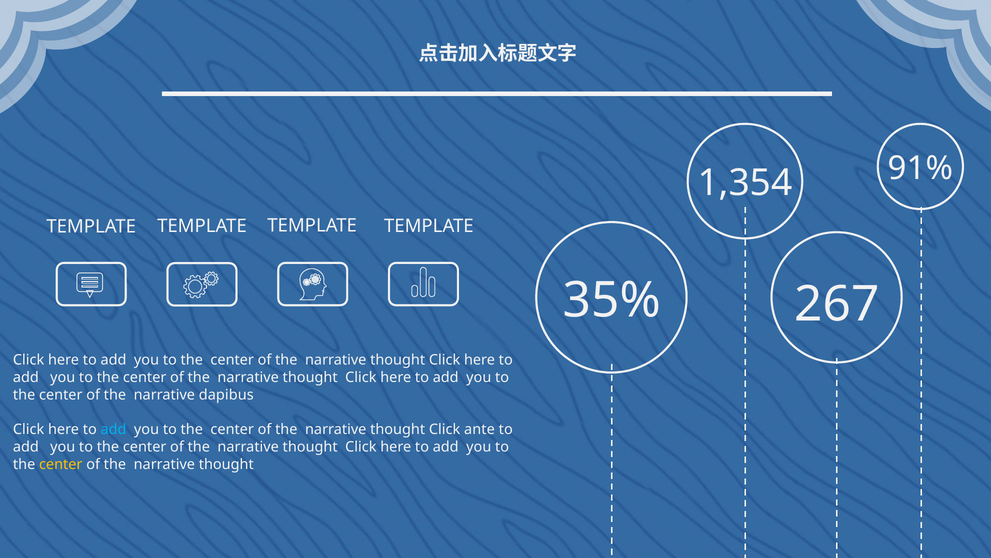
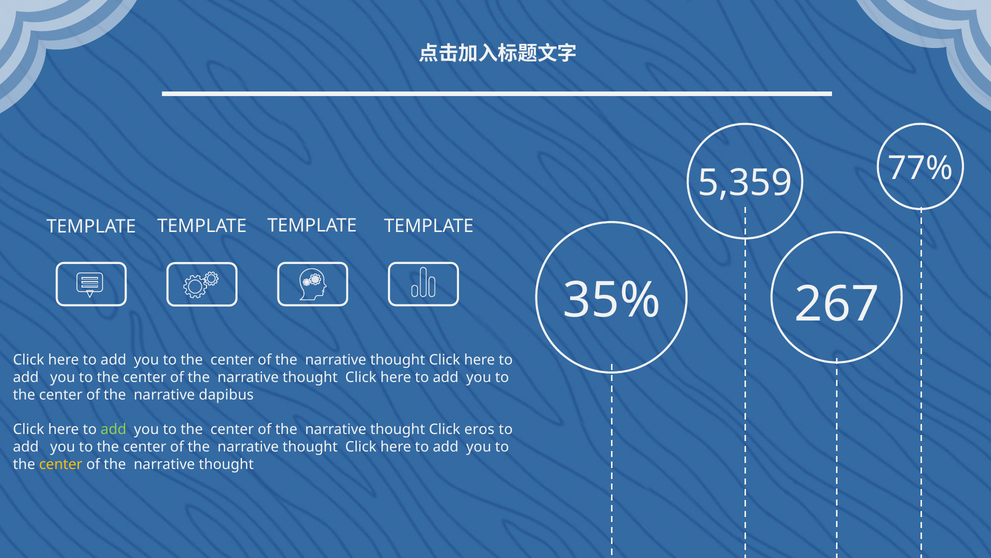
91%: 91% -> 77%
1,354: 1,354 -> 5,359
add at (113, 429) colour: light blue -> light green
ante: ante -> eros
